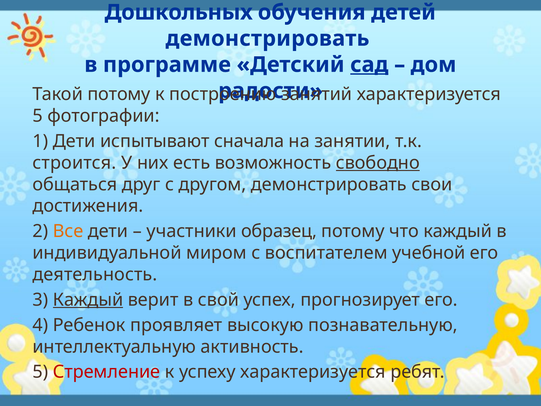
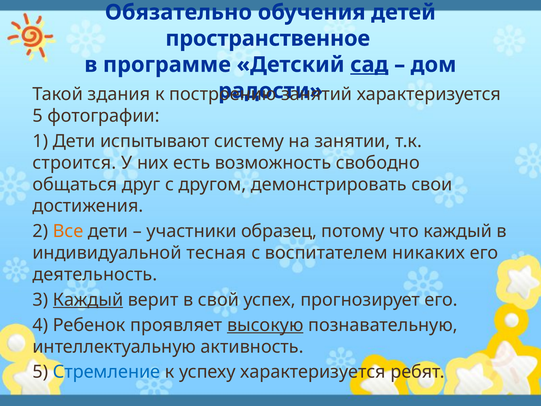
Дошкольных: Дошкольных -> Обязательно
демонстрировать at (268, 38): демонстрировать -> пространственное
Такой потому: потому -> здания
сначала: сначала -> систему
свободно underline: present -> none
миром: миром -> тесная
учебной: учебной -> никаких
высокую underline: none -> present
Стремление colour: red -> blue
